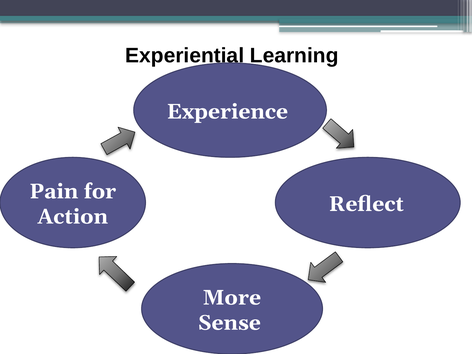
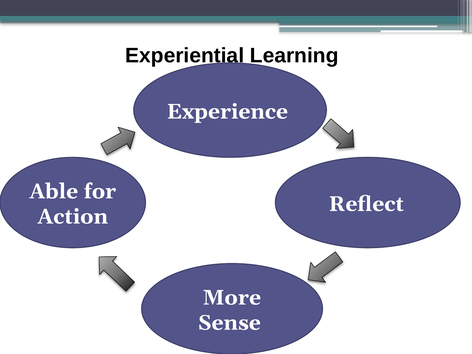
Pain: Pain -> Able
